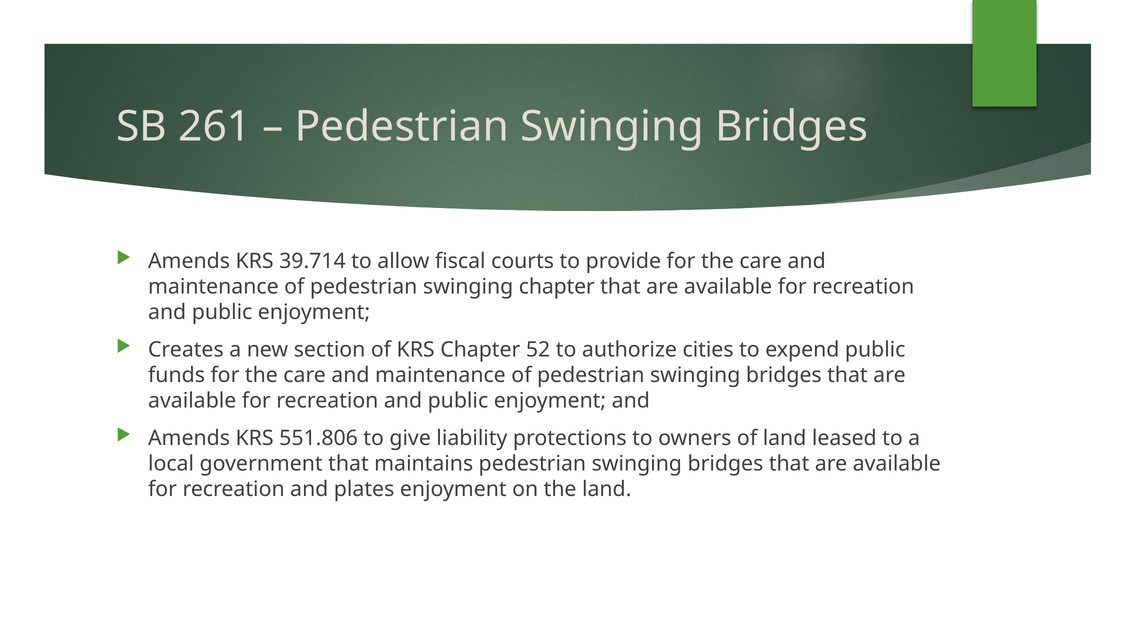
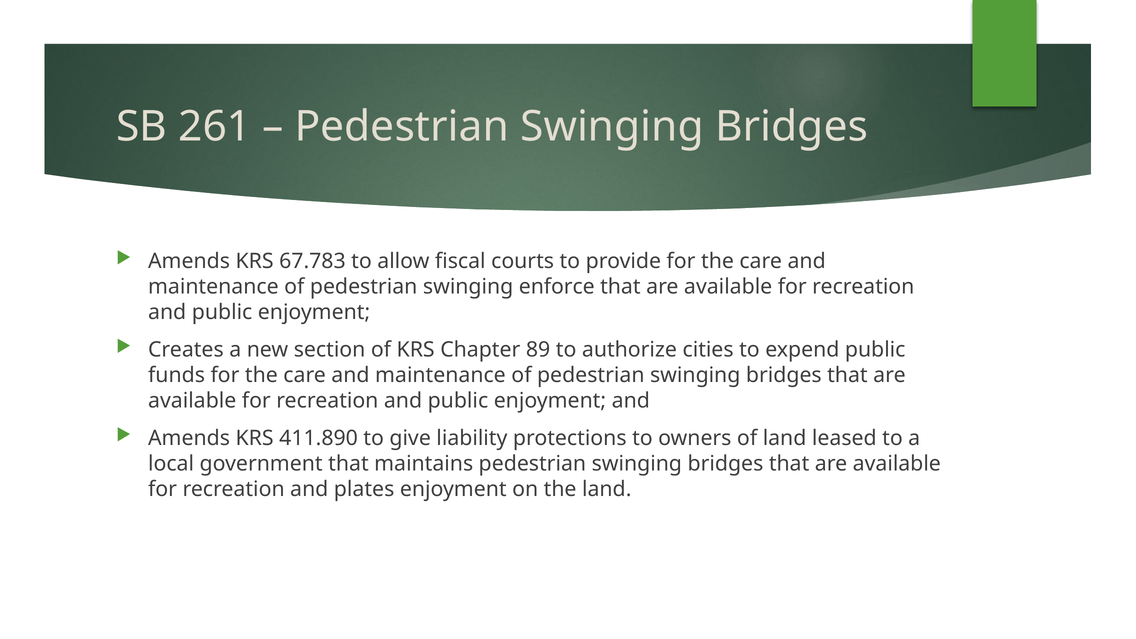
39.714: 39.714 -> 67.783
swinging chapter: chapter -> enforce
52: 52 -> 89
551.806: 551.806 -> 411.890
